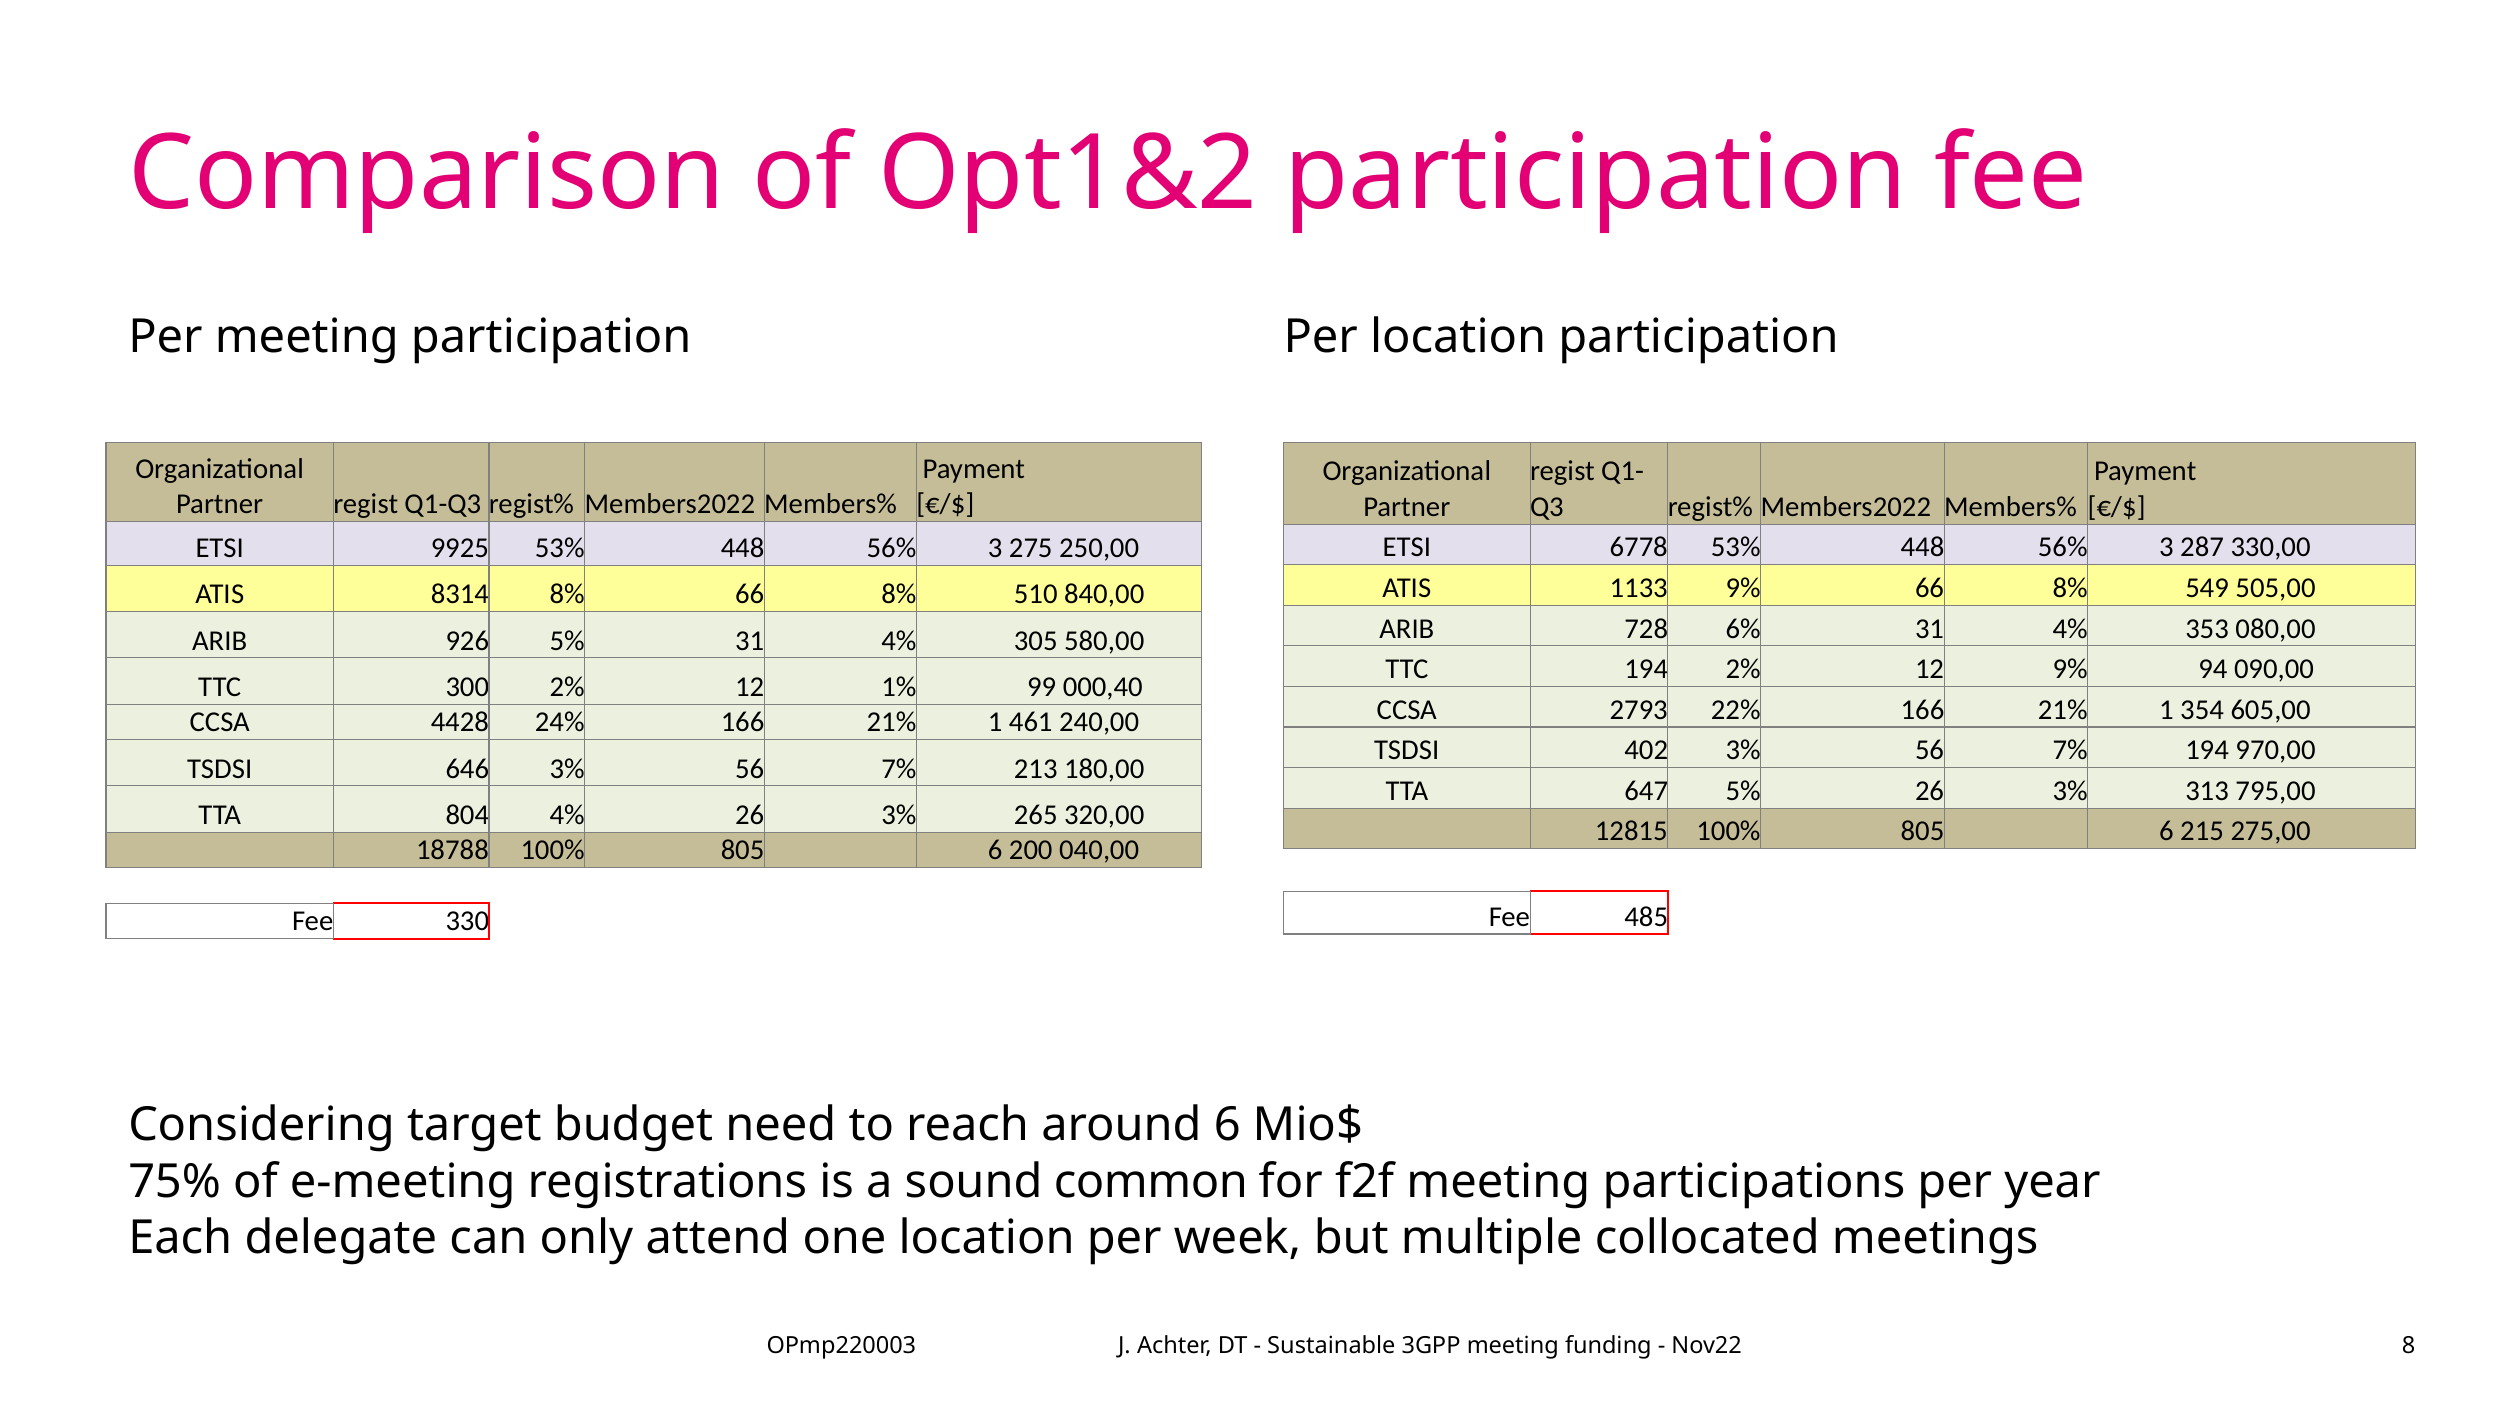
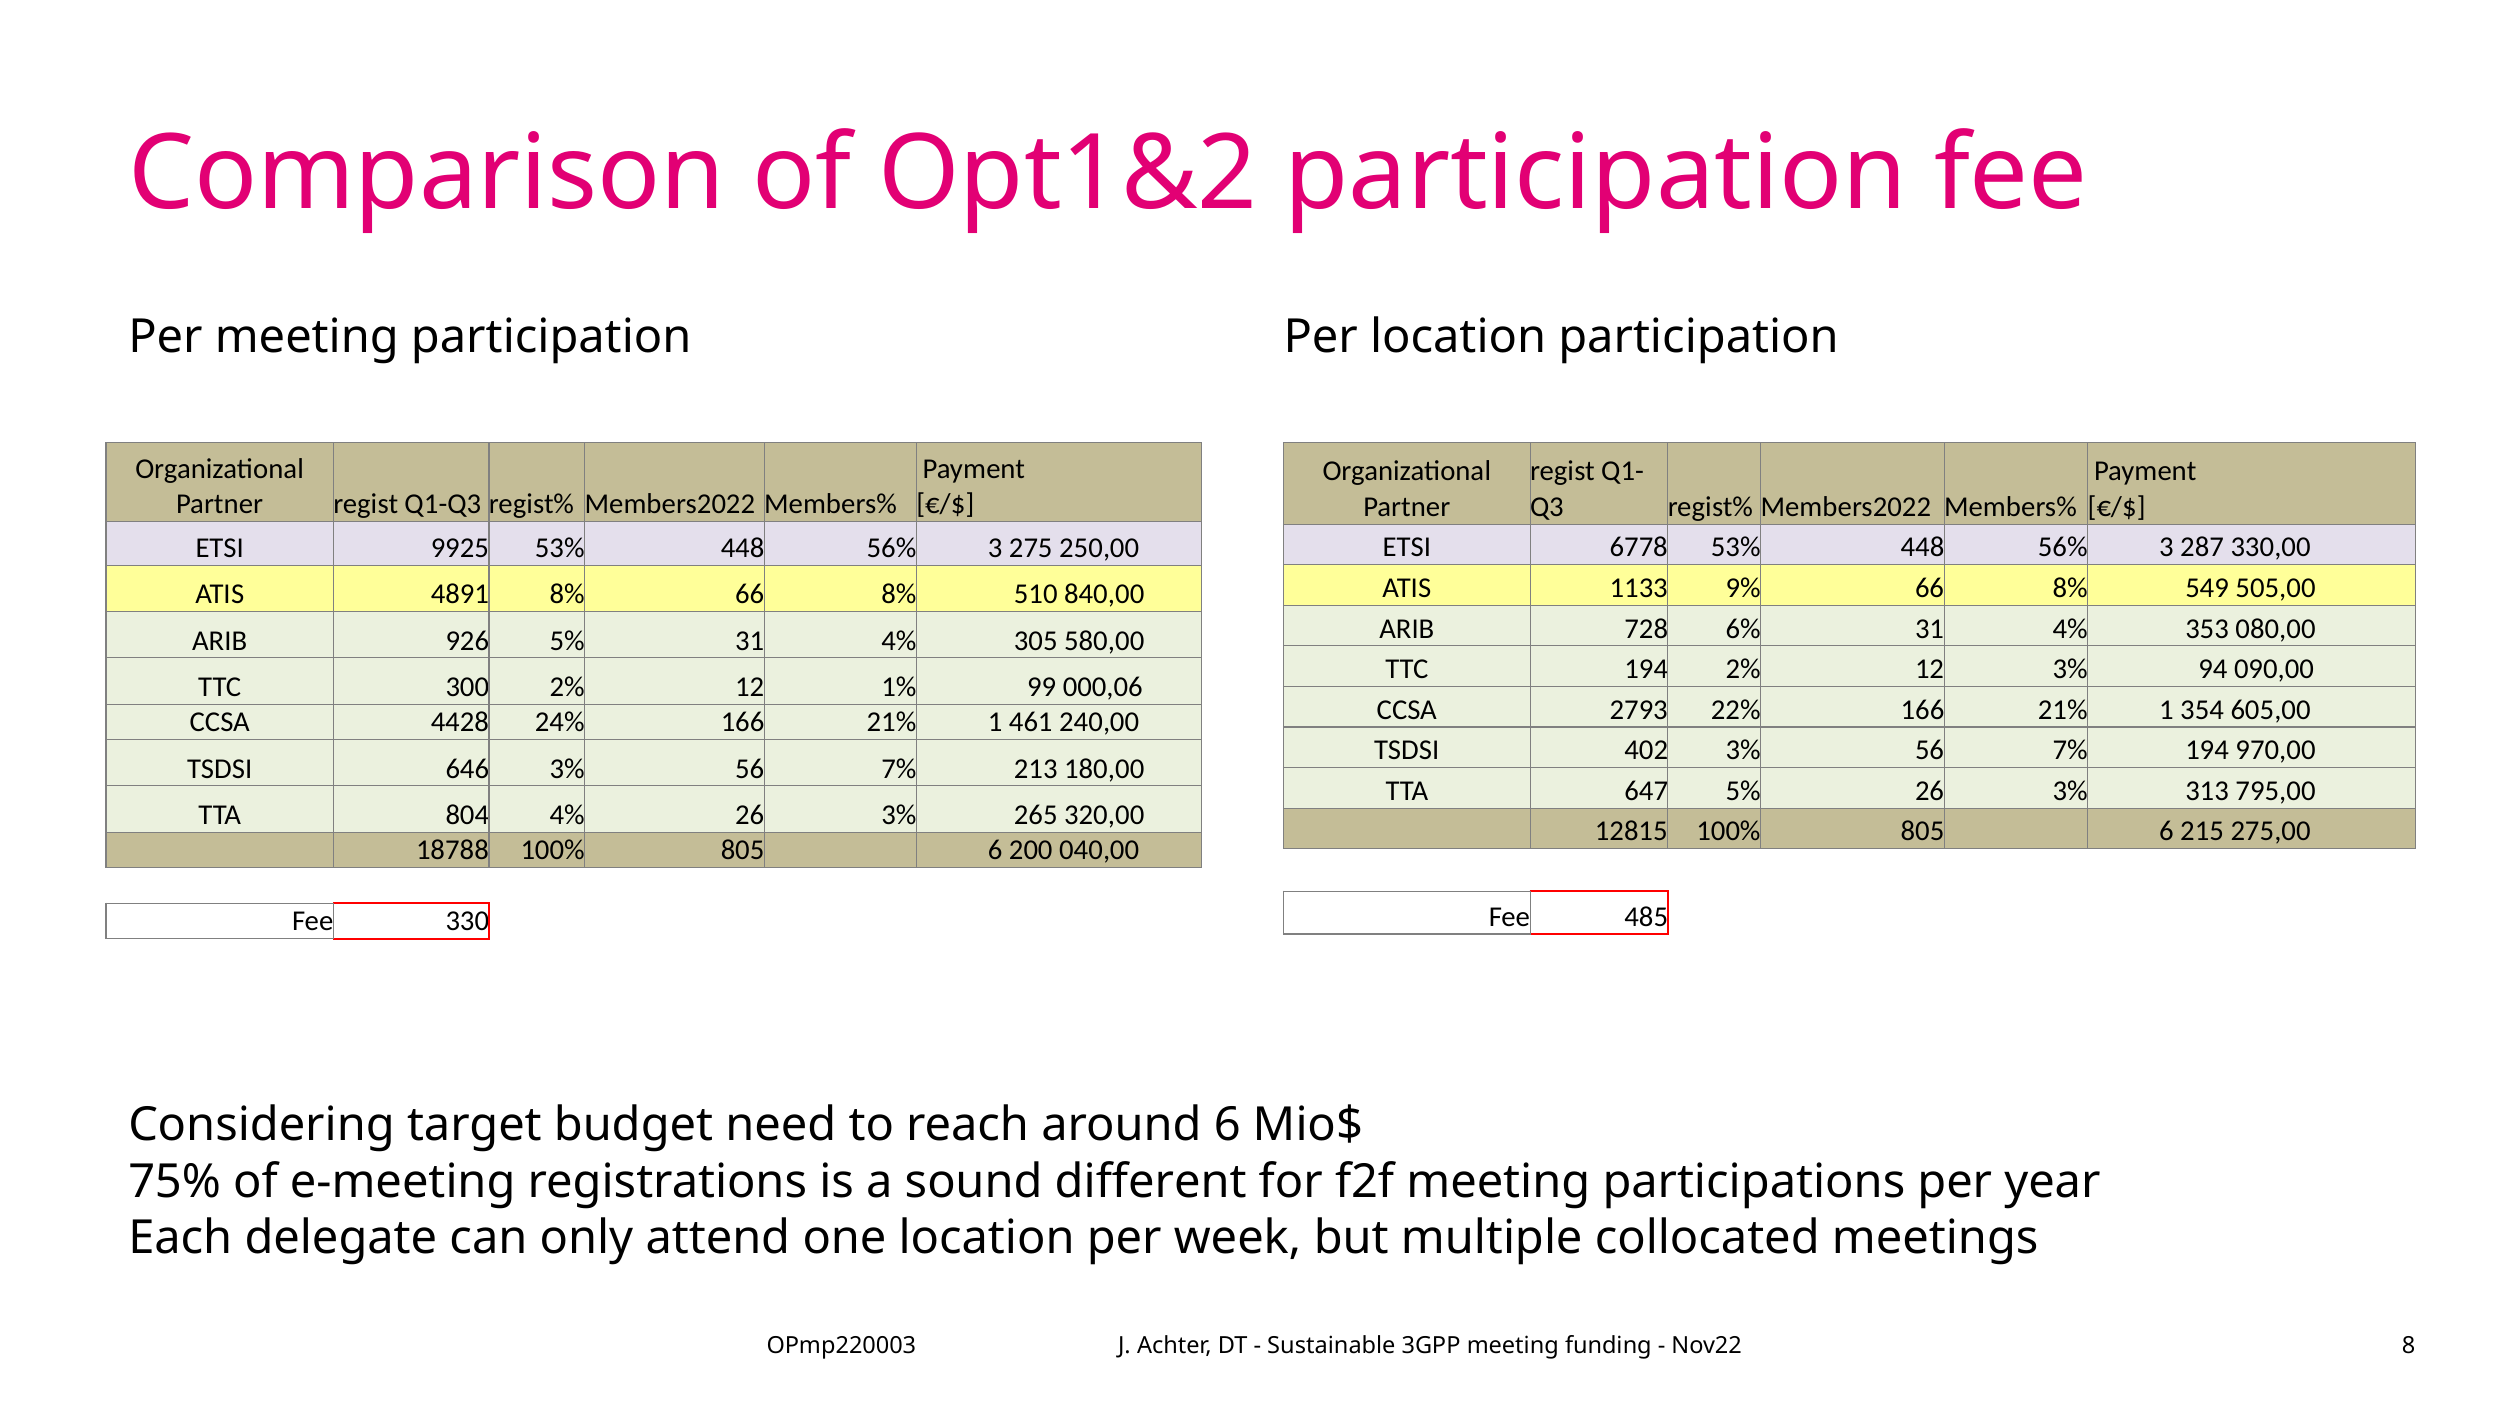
8314: 8314 -> 4891
12 9%: 9% -> 3%
000,40: 000,40 -> 000,06
common: common -> different
